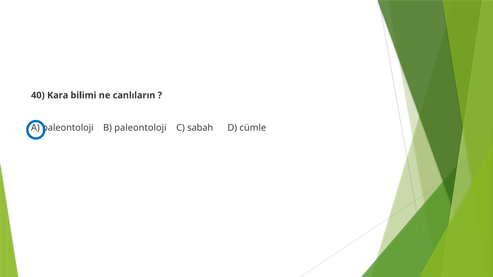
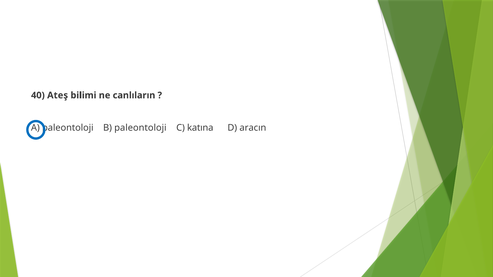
Kara: Kara -> Ateş
sabah: sabah -> katına
cümle: cümle -> aracın
